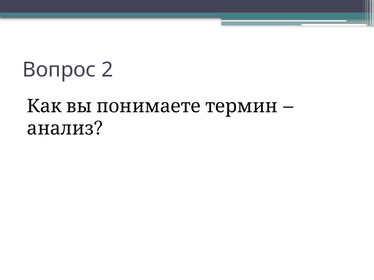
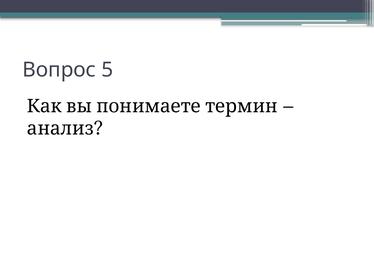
2: 2 -> 5
